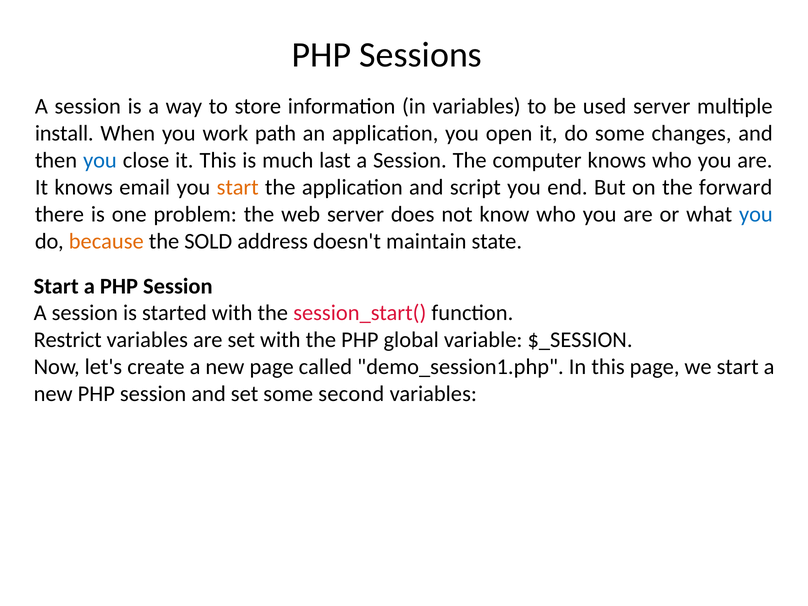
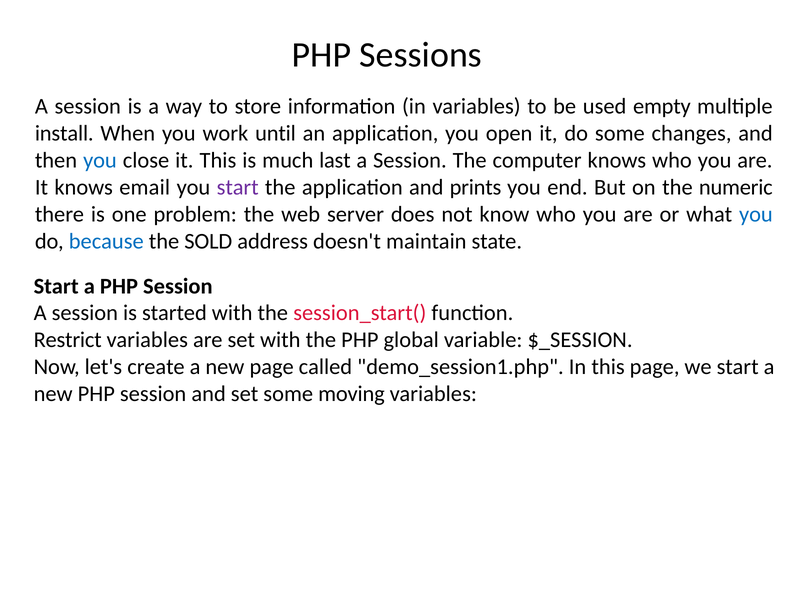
used server: server -> empty
path: path -> until
start at (238, 187) colour: orange -> purple
script: script -> prints
forward: forward -> numeric
because colour: orange -> blue
second: second -> moving
